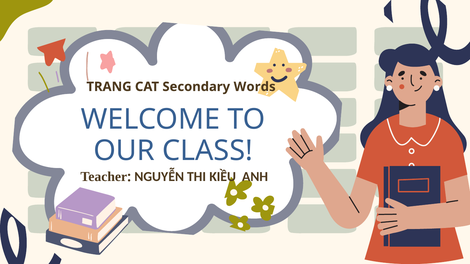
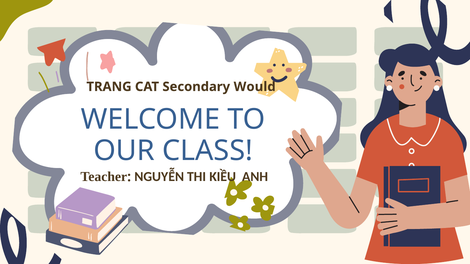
Words: Words -> Would
